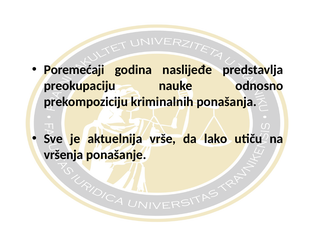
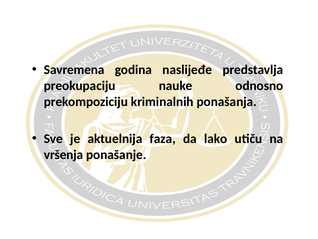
Poremećaji: Poremećaji -> Savremena
vrše: vrše -> faza
